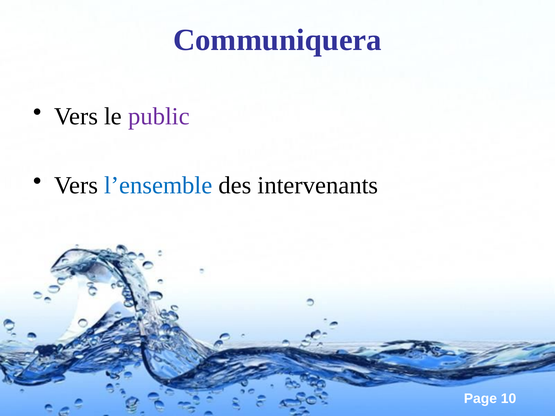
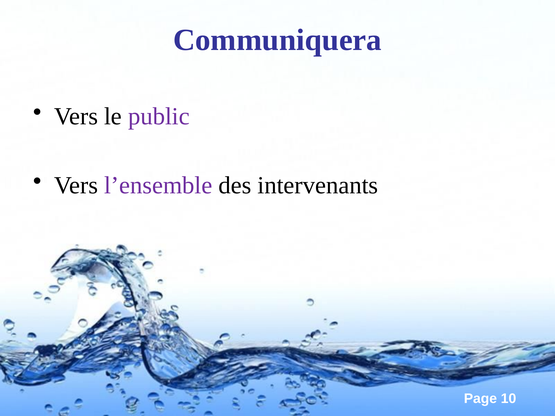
l’ensemble colour: blue -> purple
